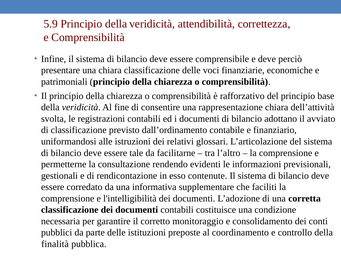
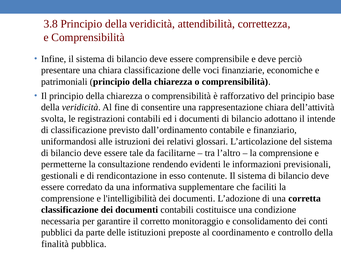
5.9: 5.9 -> 3.8
avviato: avviato -> intende
